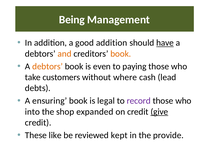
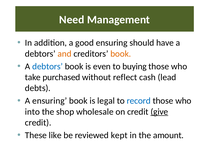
Being: Being -> Need
good addition: addition -> ensuring
have underline: present -> none
debtors at (48, 66) colour: orange -> blue
paying: paying -> buying
customers: customers -> purchased
where: where -> reflect
record colour: purple -> blue
expanded: expanded -> wholesale
provide: provide -> amount
